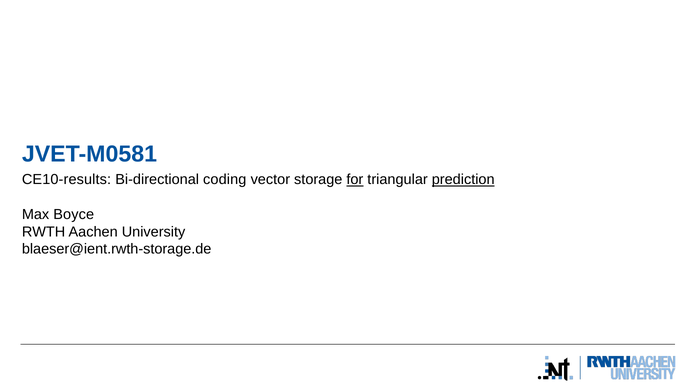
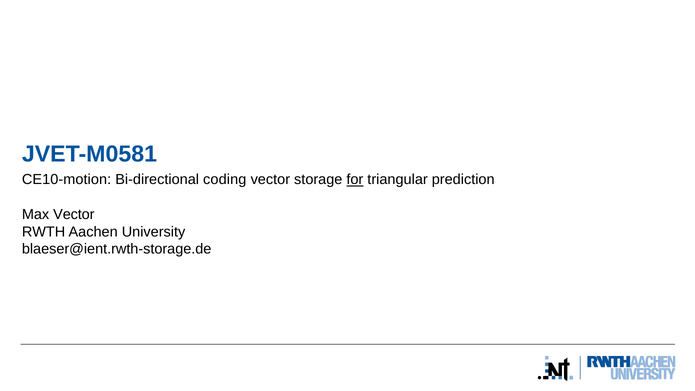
CE10-results: CE10-results -> CE10-motion
prediction underline: present -> none
Max Boyce: Boyce -> Vector
